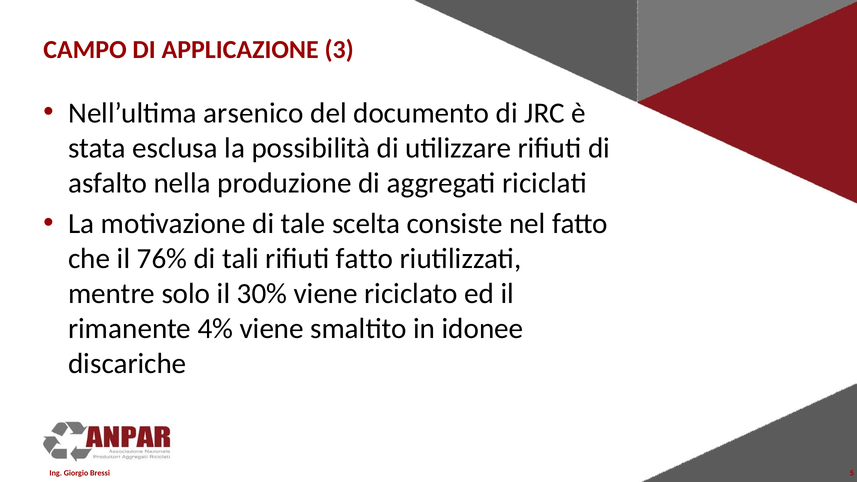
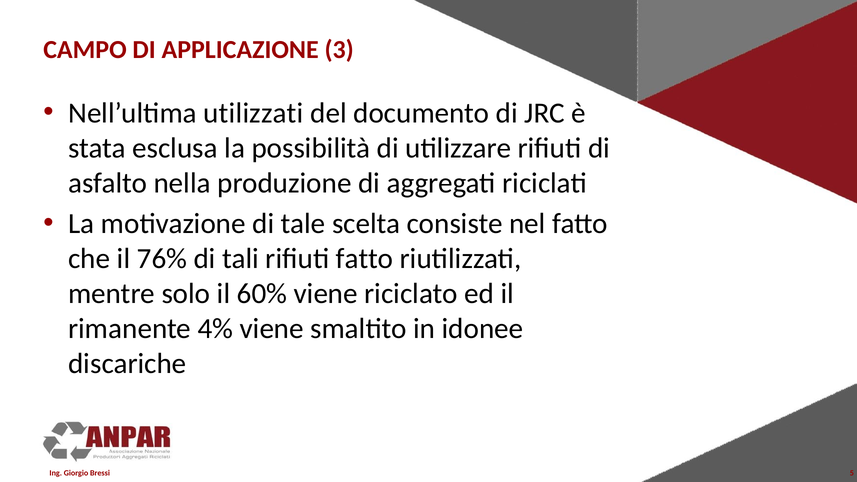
arsenico: arsenico -> utilizzati
30%: 30% -> 60%
